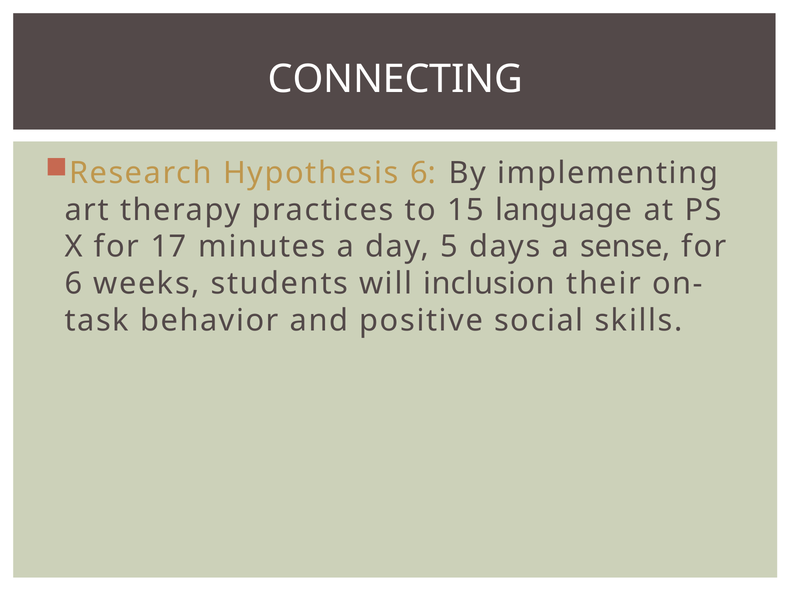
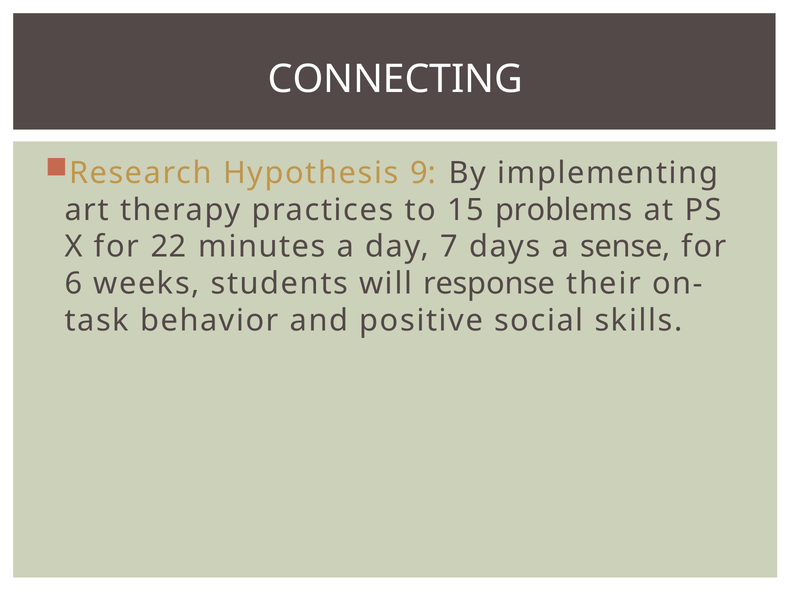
Hypothesis 6: 6 -> 9
language: language -> problems
17: 17 -> 22
5: 5 -> 7
inclusion: inclusion -> response
